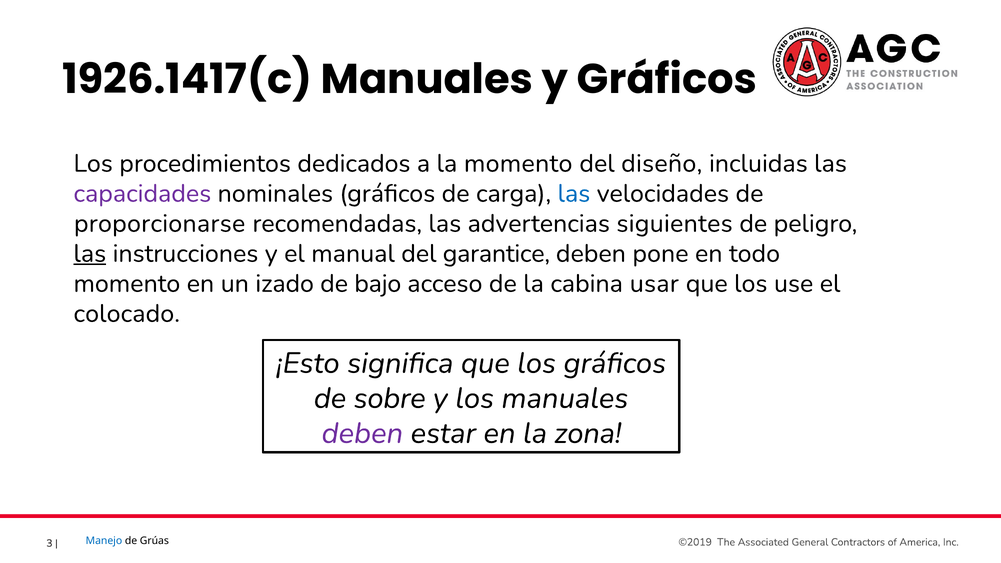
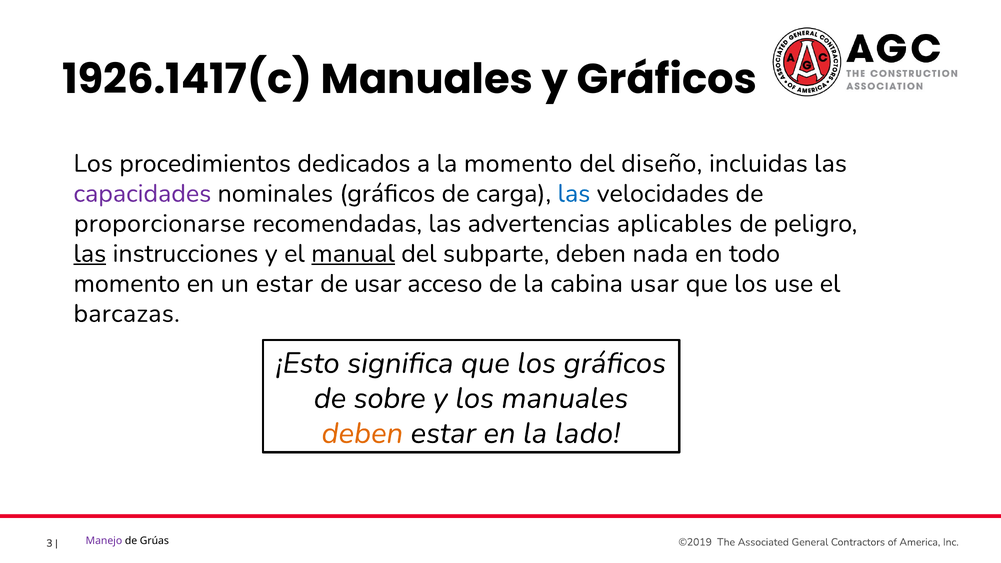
siguientes: siguientes -> aplicables
manual underline: none -> present
garantice: garantice -> subparte
pone: pone -> nada
un izado: izado -> estar
de bajo: bajo -> usar
colocado: colocado -> barcazas
deben at (362, 433) colour: purple -> orange
zona: zona -> lado
Manejo colour: blue -> purple
